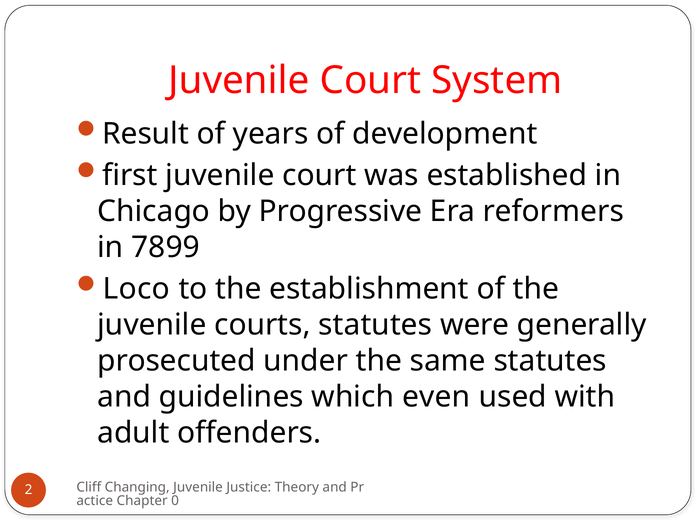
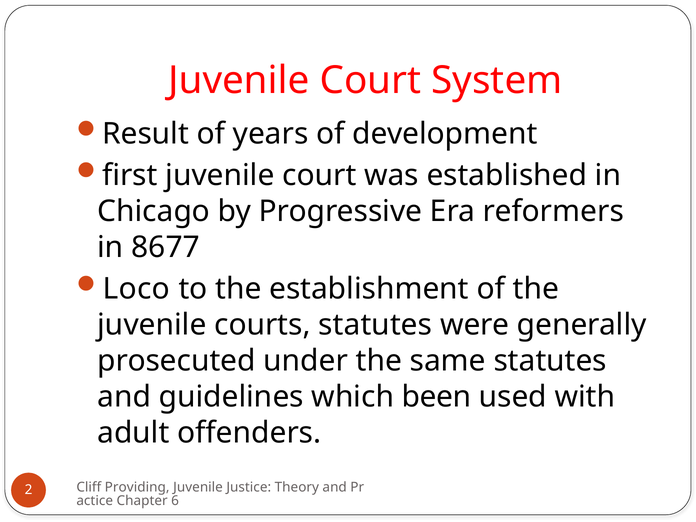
7899: 7899 -> 8677
even: even -> been
Changing: Changing -> Providing
0: 0 -> 6
